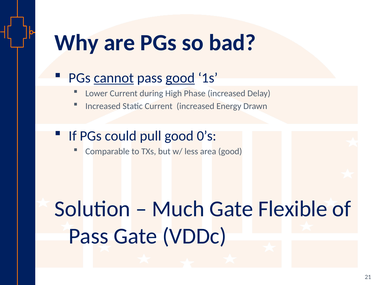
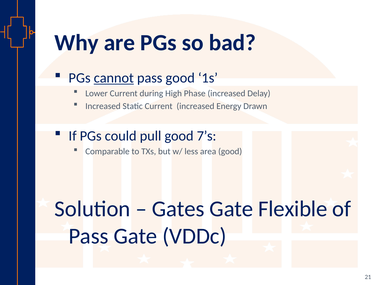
good at (180, 78) underline: present -> none
0’s: 0’s -> 7’s
Much: Much -> Gates
